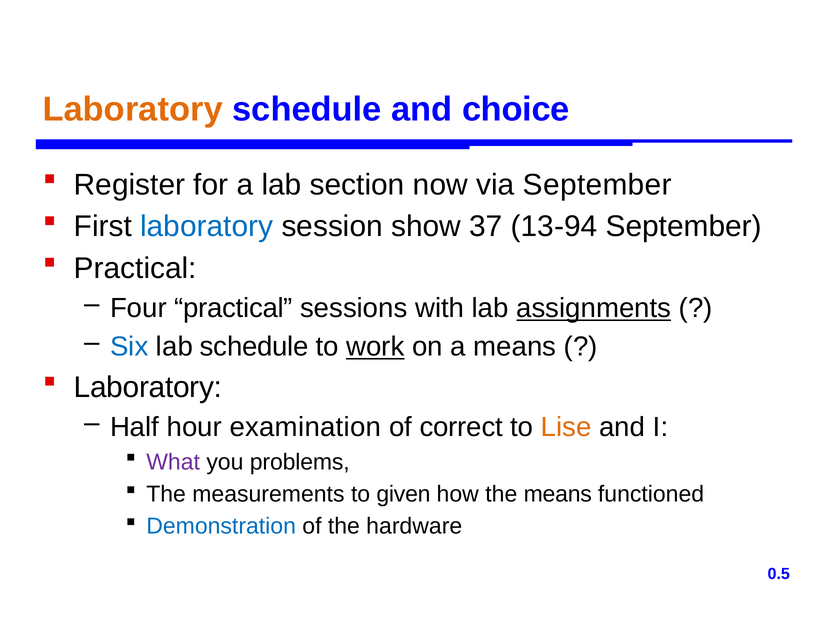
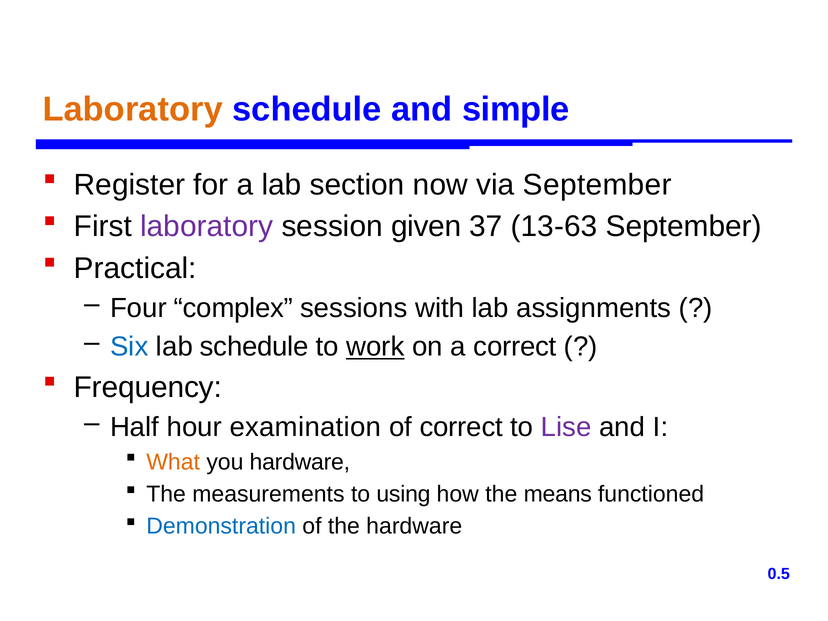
choice: choice -> simple
laboratory at (207, 227) colour: blue -> purple
show: show -> given
13-94: 13-94 -> 13-63
Four practical: practical -> complex
assignments underline: present -> none
a means: means -> correct
Laboratory at (148, 387): Laboratory -> Frequency
Lise colour: orange -> purple
What colour: purple -> orange
you problems: problems -> hardware
given: given -> using
